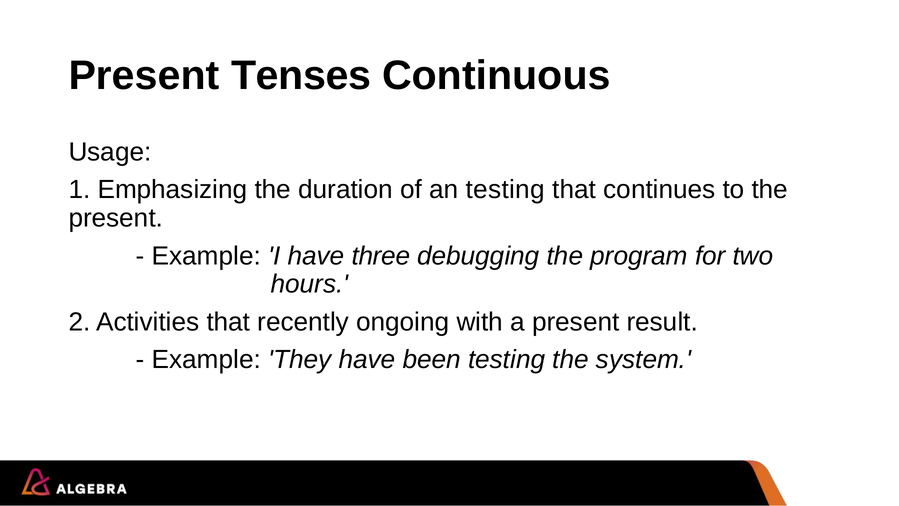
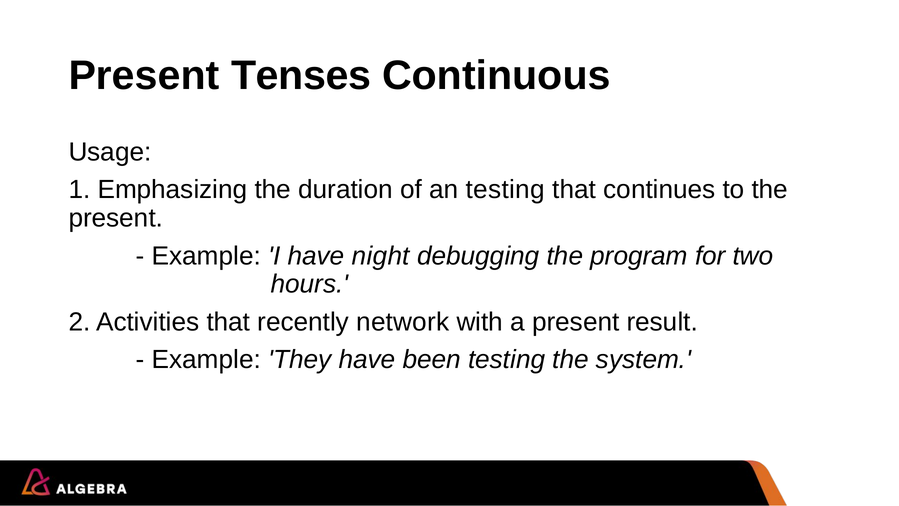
three: three -> night
ongoing: ongoing -> network
